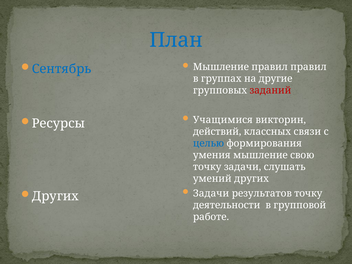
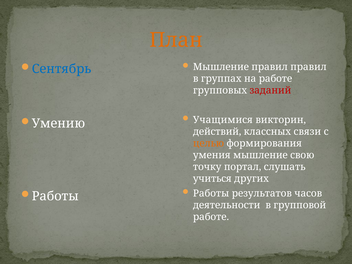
План colour: blue -> orange
на другие: другие -> работе
Ресурсы: Ресурсы -> Умению
целью colour: blue -> orange
точку задачи: задачи -> портал
умений: умений -> учиться
Задачи at (211, 193): Задачи -> Работы
результатов точку: точку -> часов
Других at (55, 196): Других -> Работы
